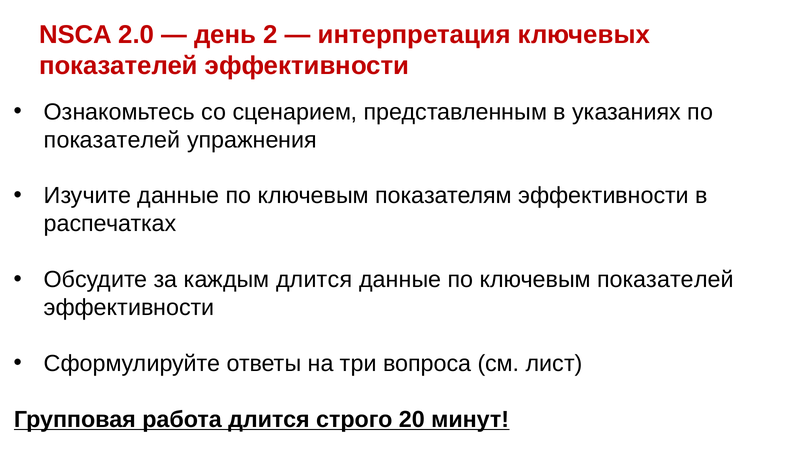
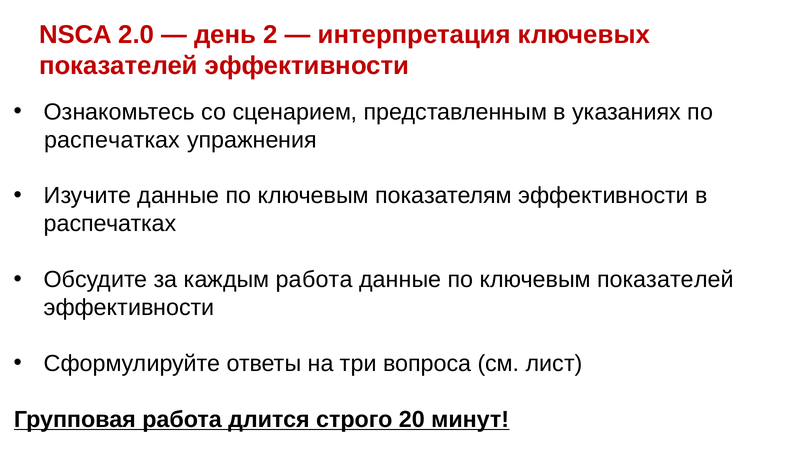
показателей at (112, 140): показателей -> распечатках
каждым длится: длится -> работа
